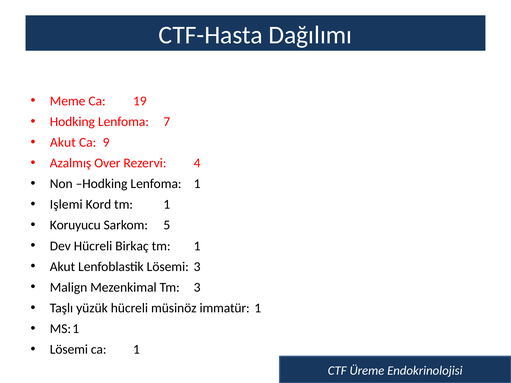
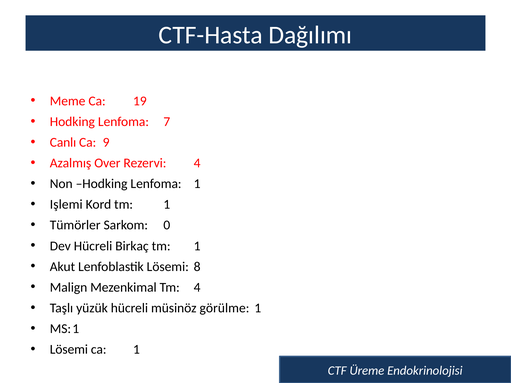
Akut at (63, 142): Akut -> Canlı
Koruyucu: Koruyucu -> Tümörler
5: 5 -> 0
Lösemi 3: 3 -> 8
Tm 3: 3 -> 4
immatür: immatür -> görülme
